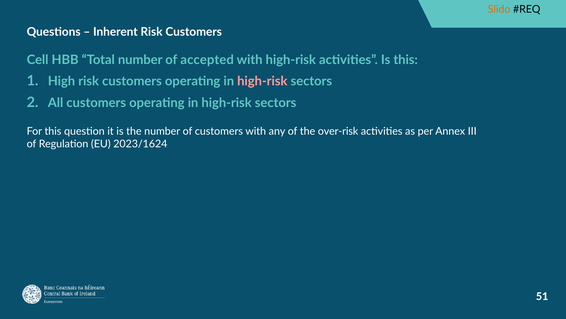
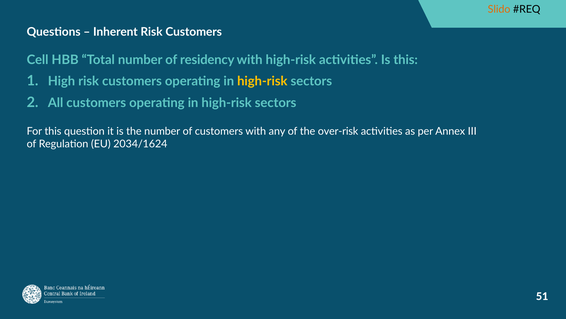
accepted: accepted -> residency
high-risk at (262, 81) colour: pink -> yellow
2023/1624: 2023/1624 -> 2034/1624
